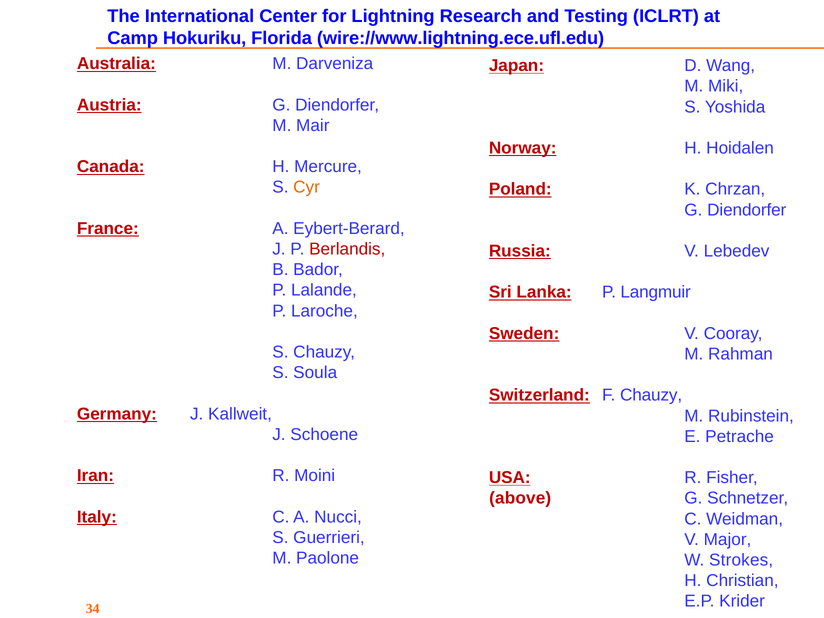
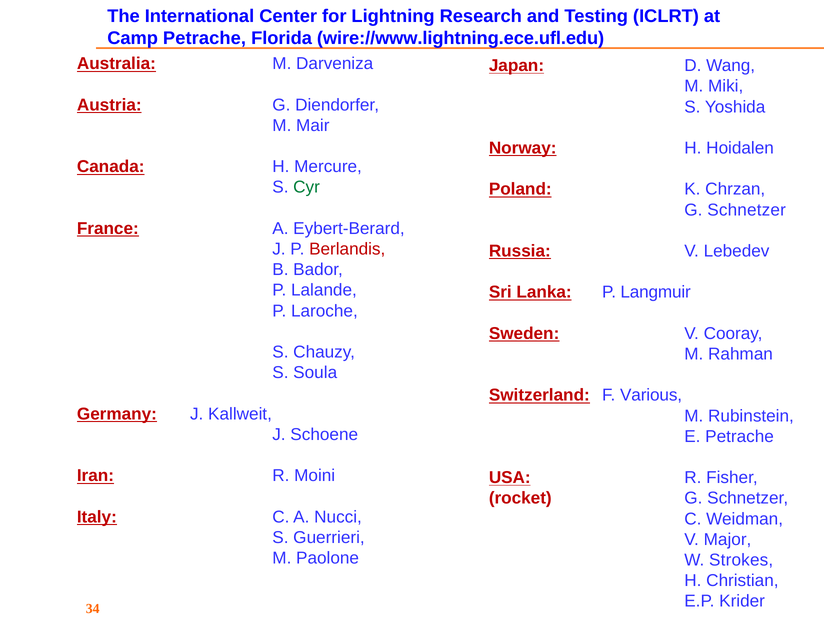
Camp Hokuriku: Hokuriku -> Petrache
Cyr colour: orange -> green
Diendorfer at (747, 210): Diendorfer -> Schnetzer
F Chauzy: Chauzy -> Various
above: above -> rocket
